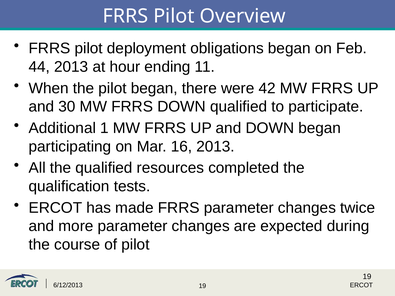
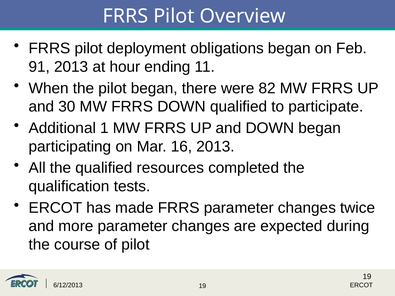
44: 44 -> 91
42: 42 -> 82
